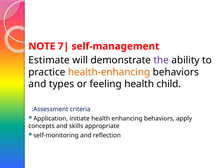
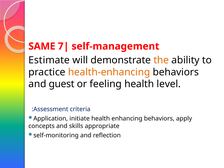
NOTE: NOTE -> SAME
the colour: purple -> orange
types: types -> guest
child: child -> level
